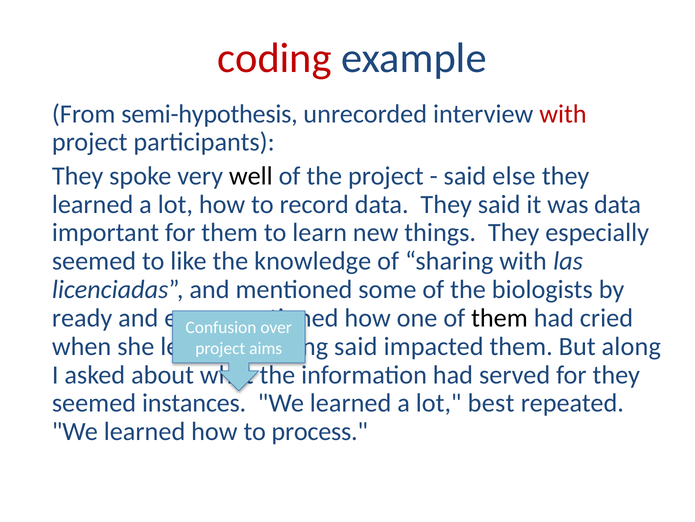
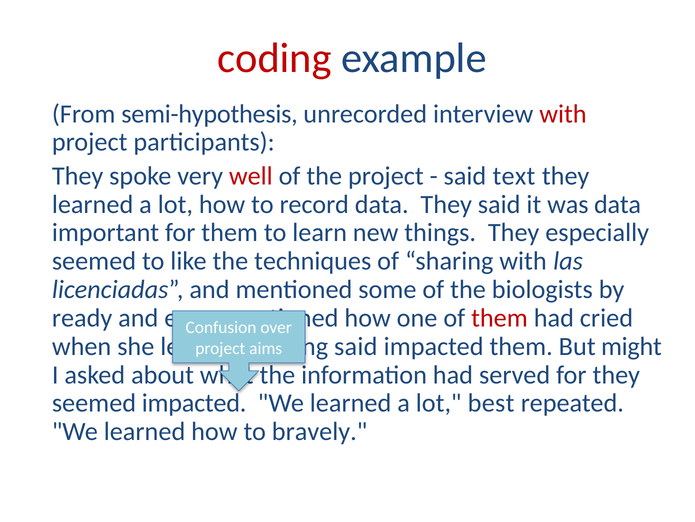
well colour: black -> red
else: else -> text
knowledge: knowledge -> techniques
them at (499, 318) colour: black -> red
along: along -> might
seemed instances: instances -> impacted
process: process -> bravely
